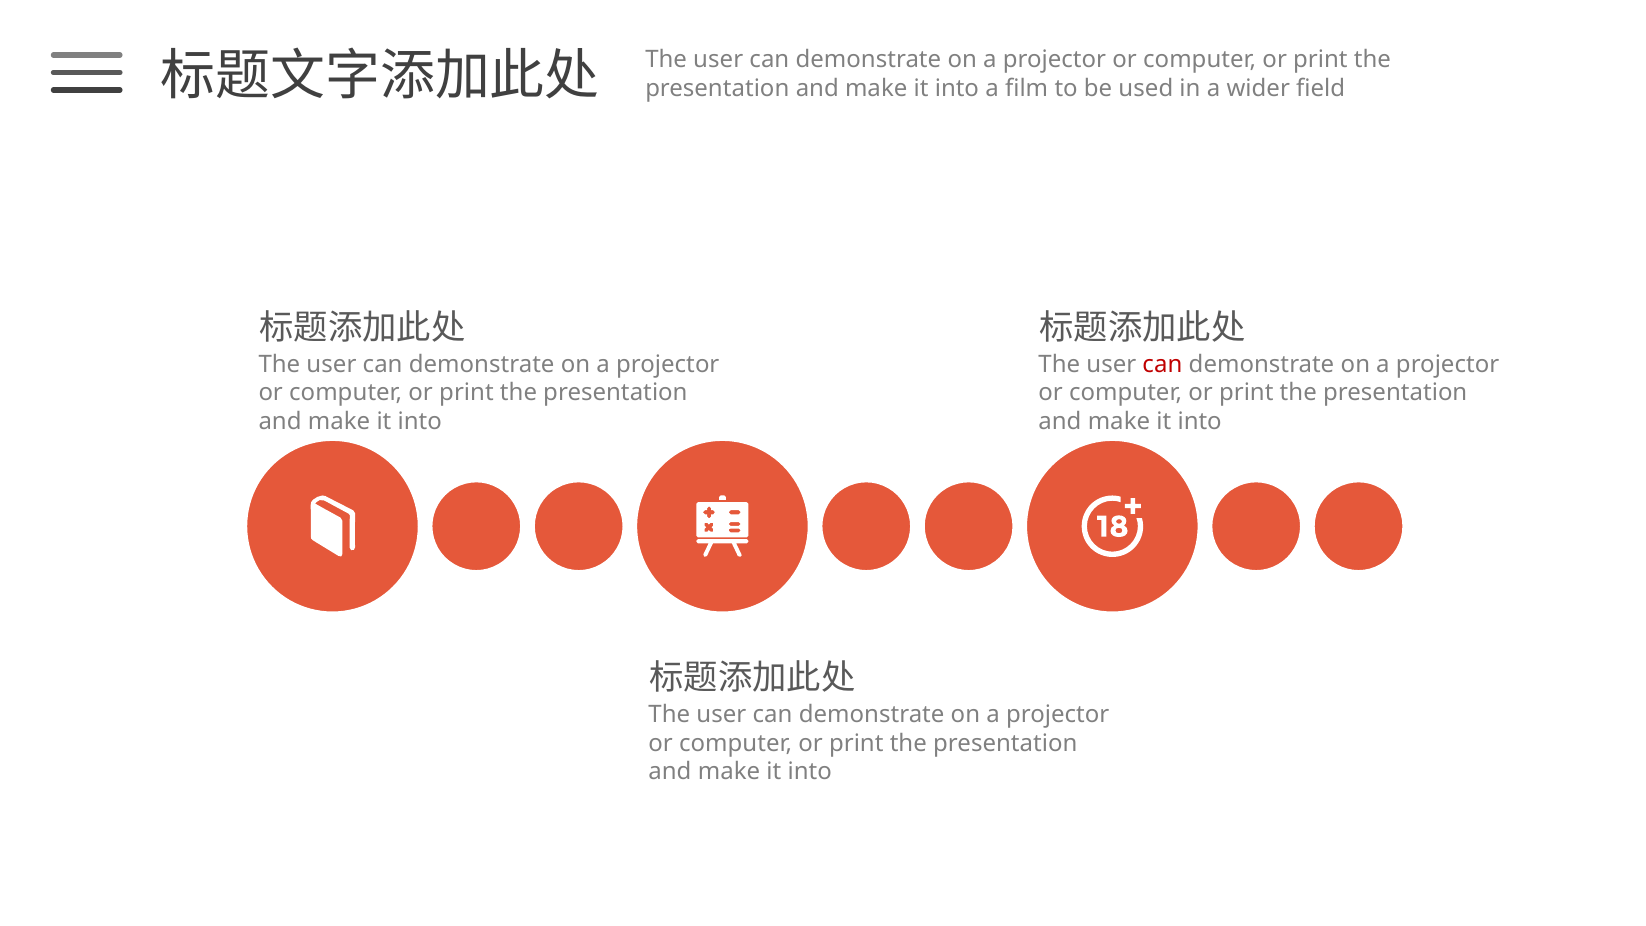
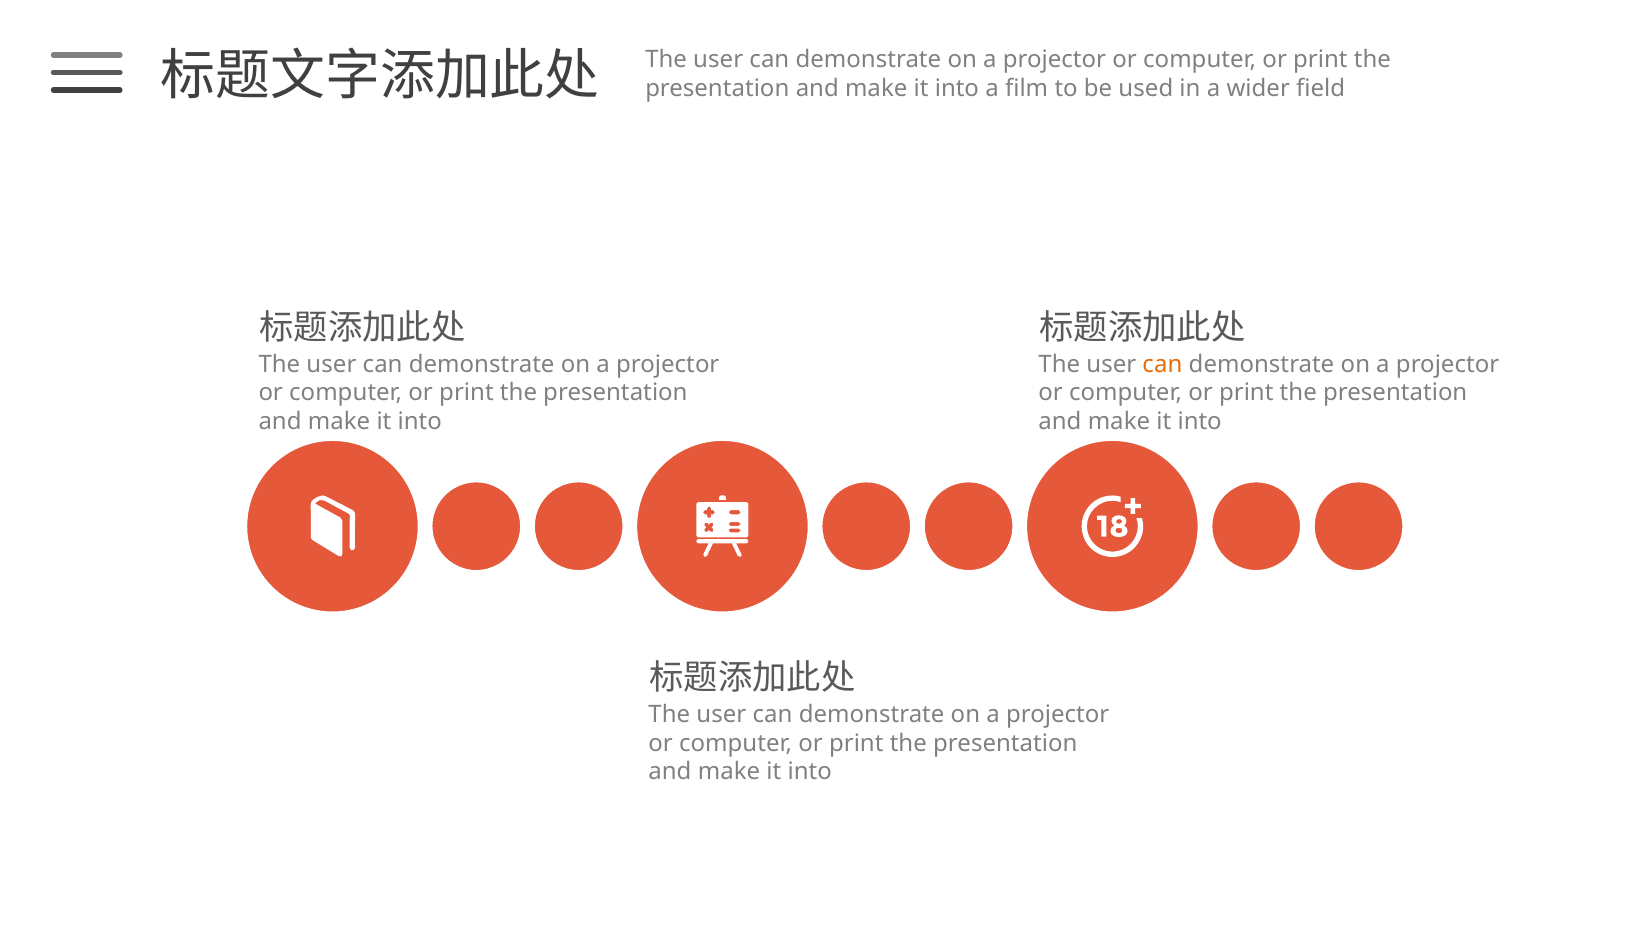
can at (1162, 364) colour: red -> orange
